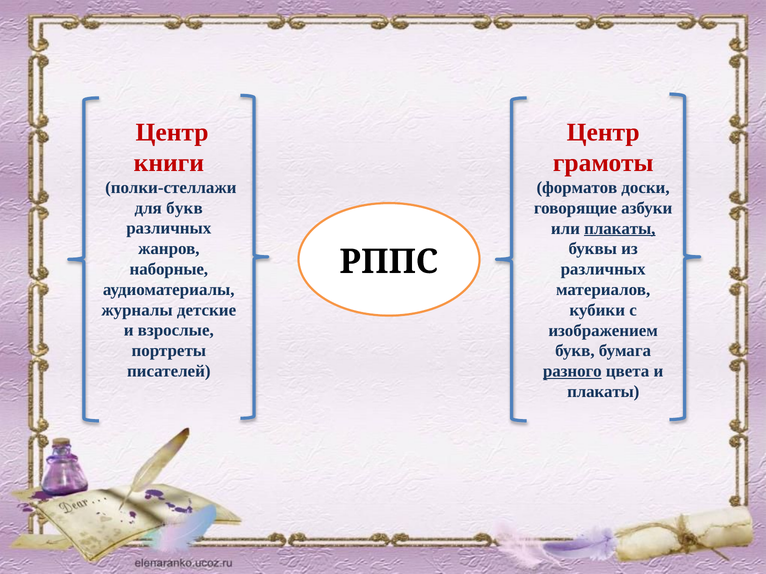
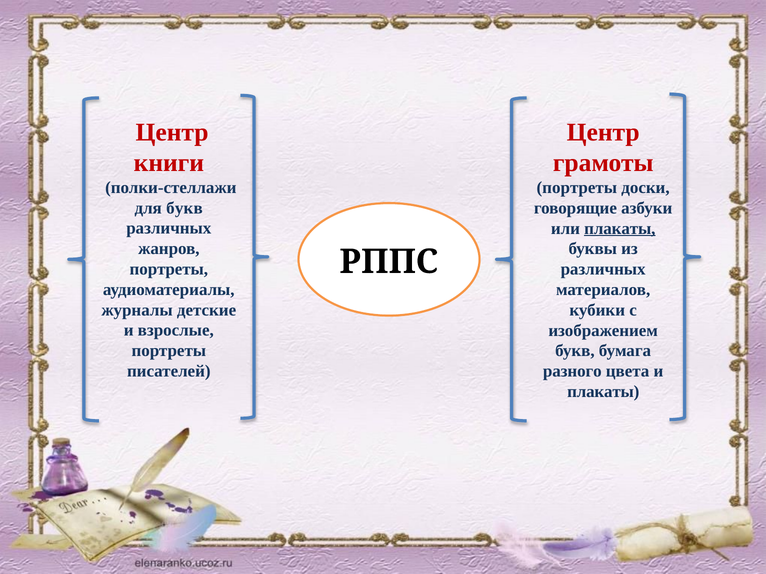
форматов at (577, 188): форматов -> портреты
наборные at (169, 269): наборные -> портреты
разного underline: present -> none
